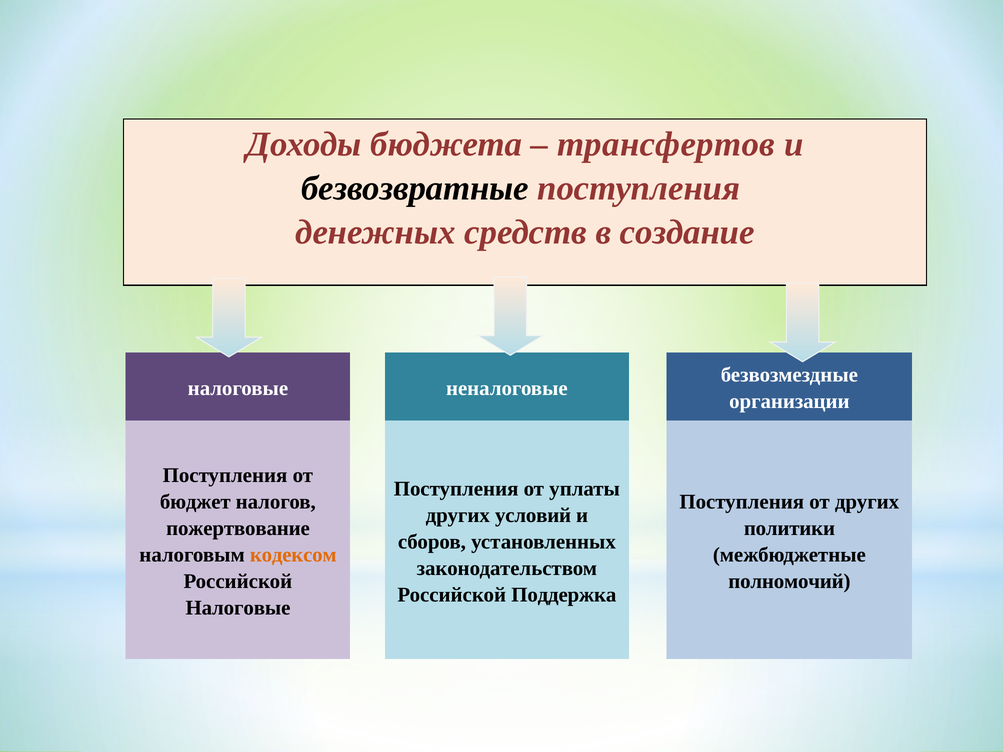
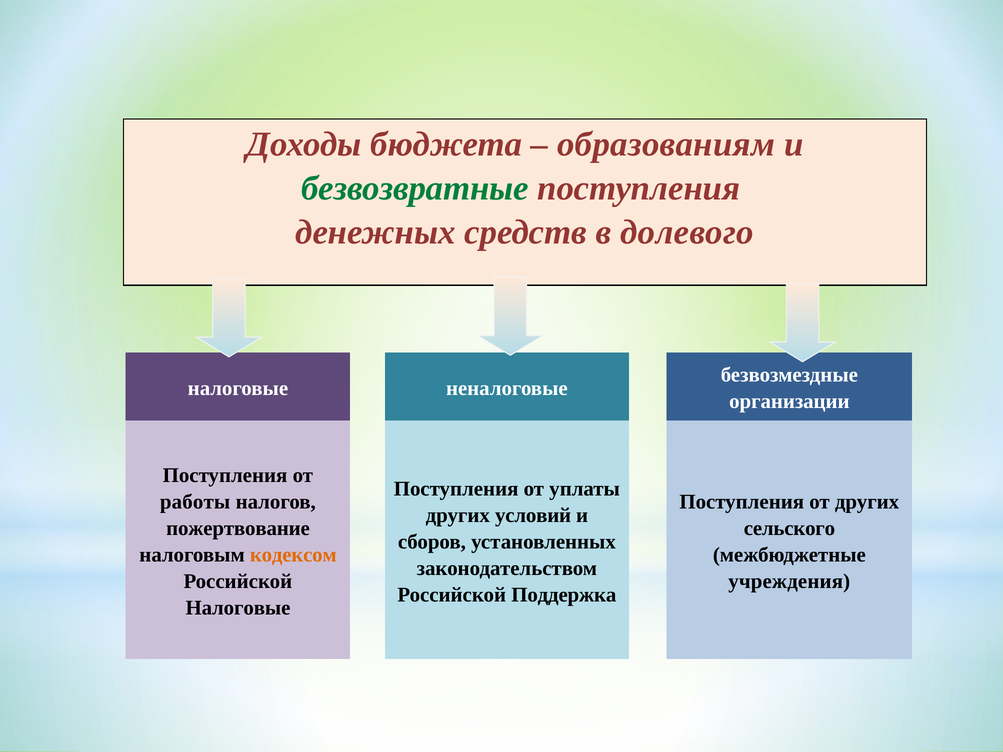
трансфертов: трансфертов -> образованиям
безвозвратные colour: black -> green
создание: создание -> долевого
бюджет: бюджет -> работы
политики: политики -> сельского
полномочий: полномочий -> учреждения
